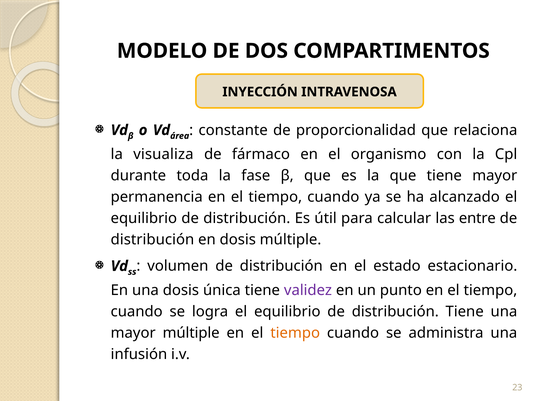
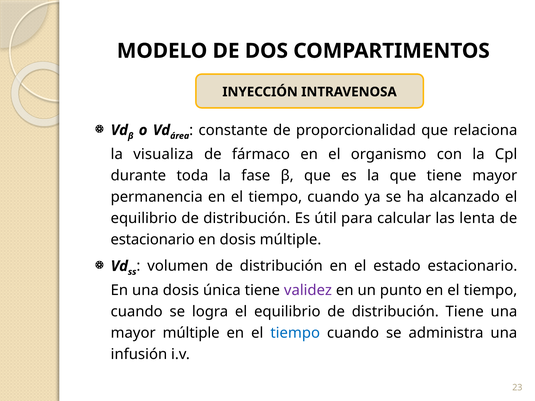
entre: entre -> lenta
distribución at (152, 240): distribución -> estacionario
tiempo at (295, 333) colour: orange -> blue
